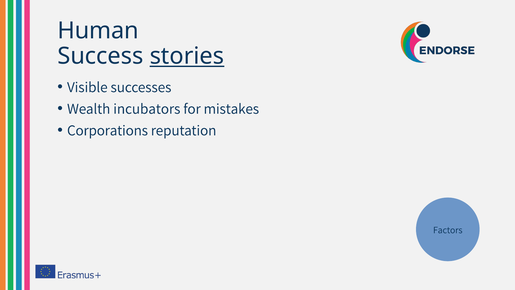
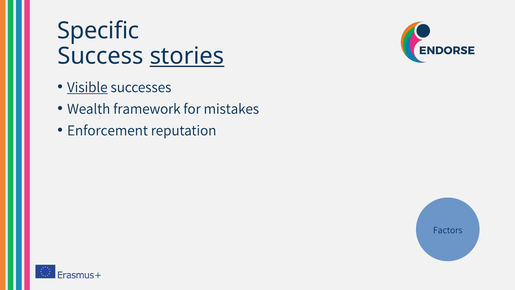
Human: Human -> Specific
Visible underline: none -> present
incubators: incubators -> framework
Corporations: Corporations -> Enforcement
